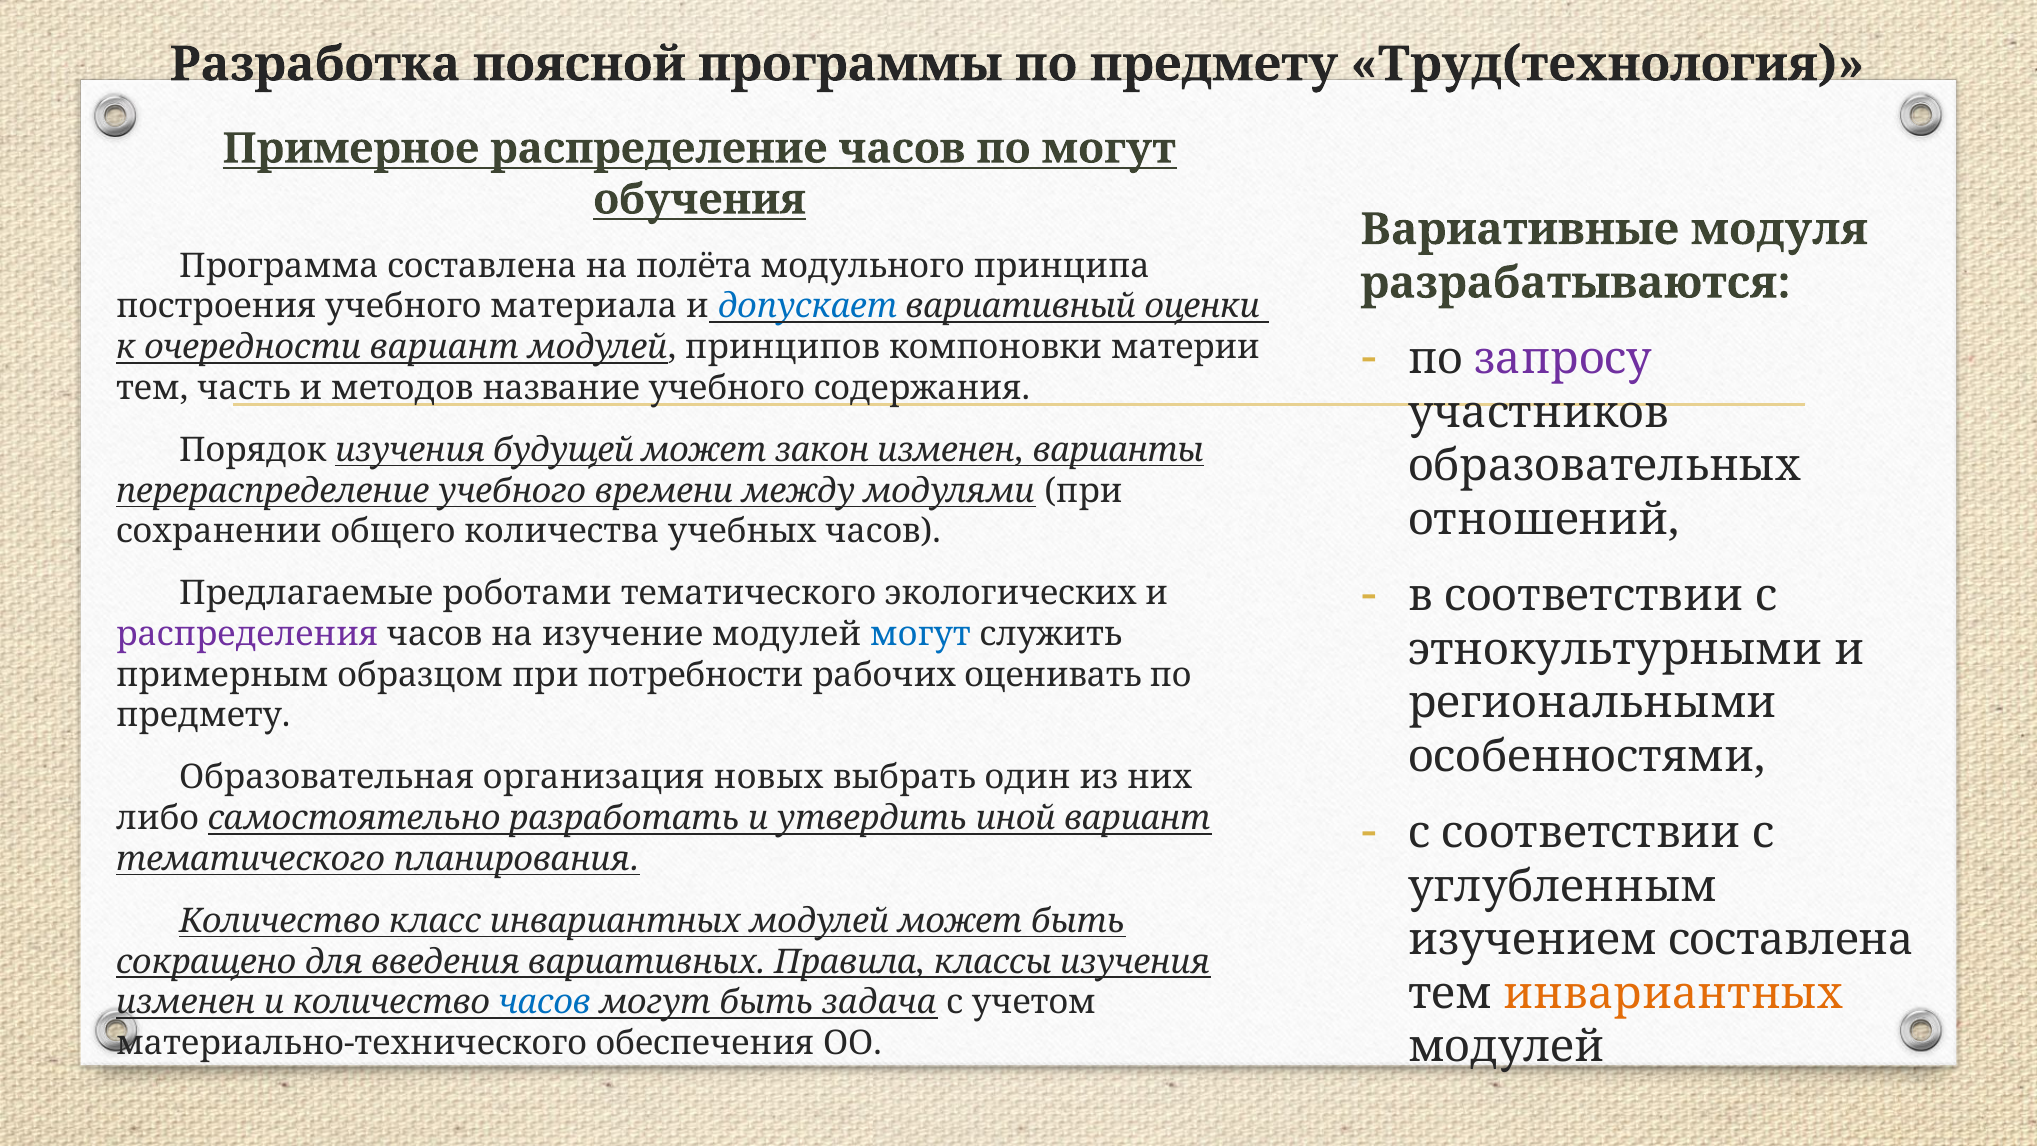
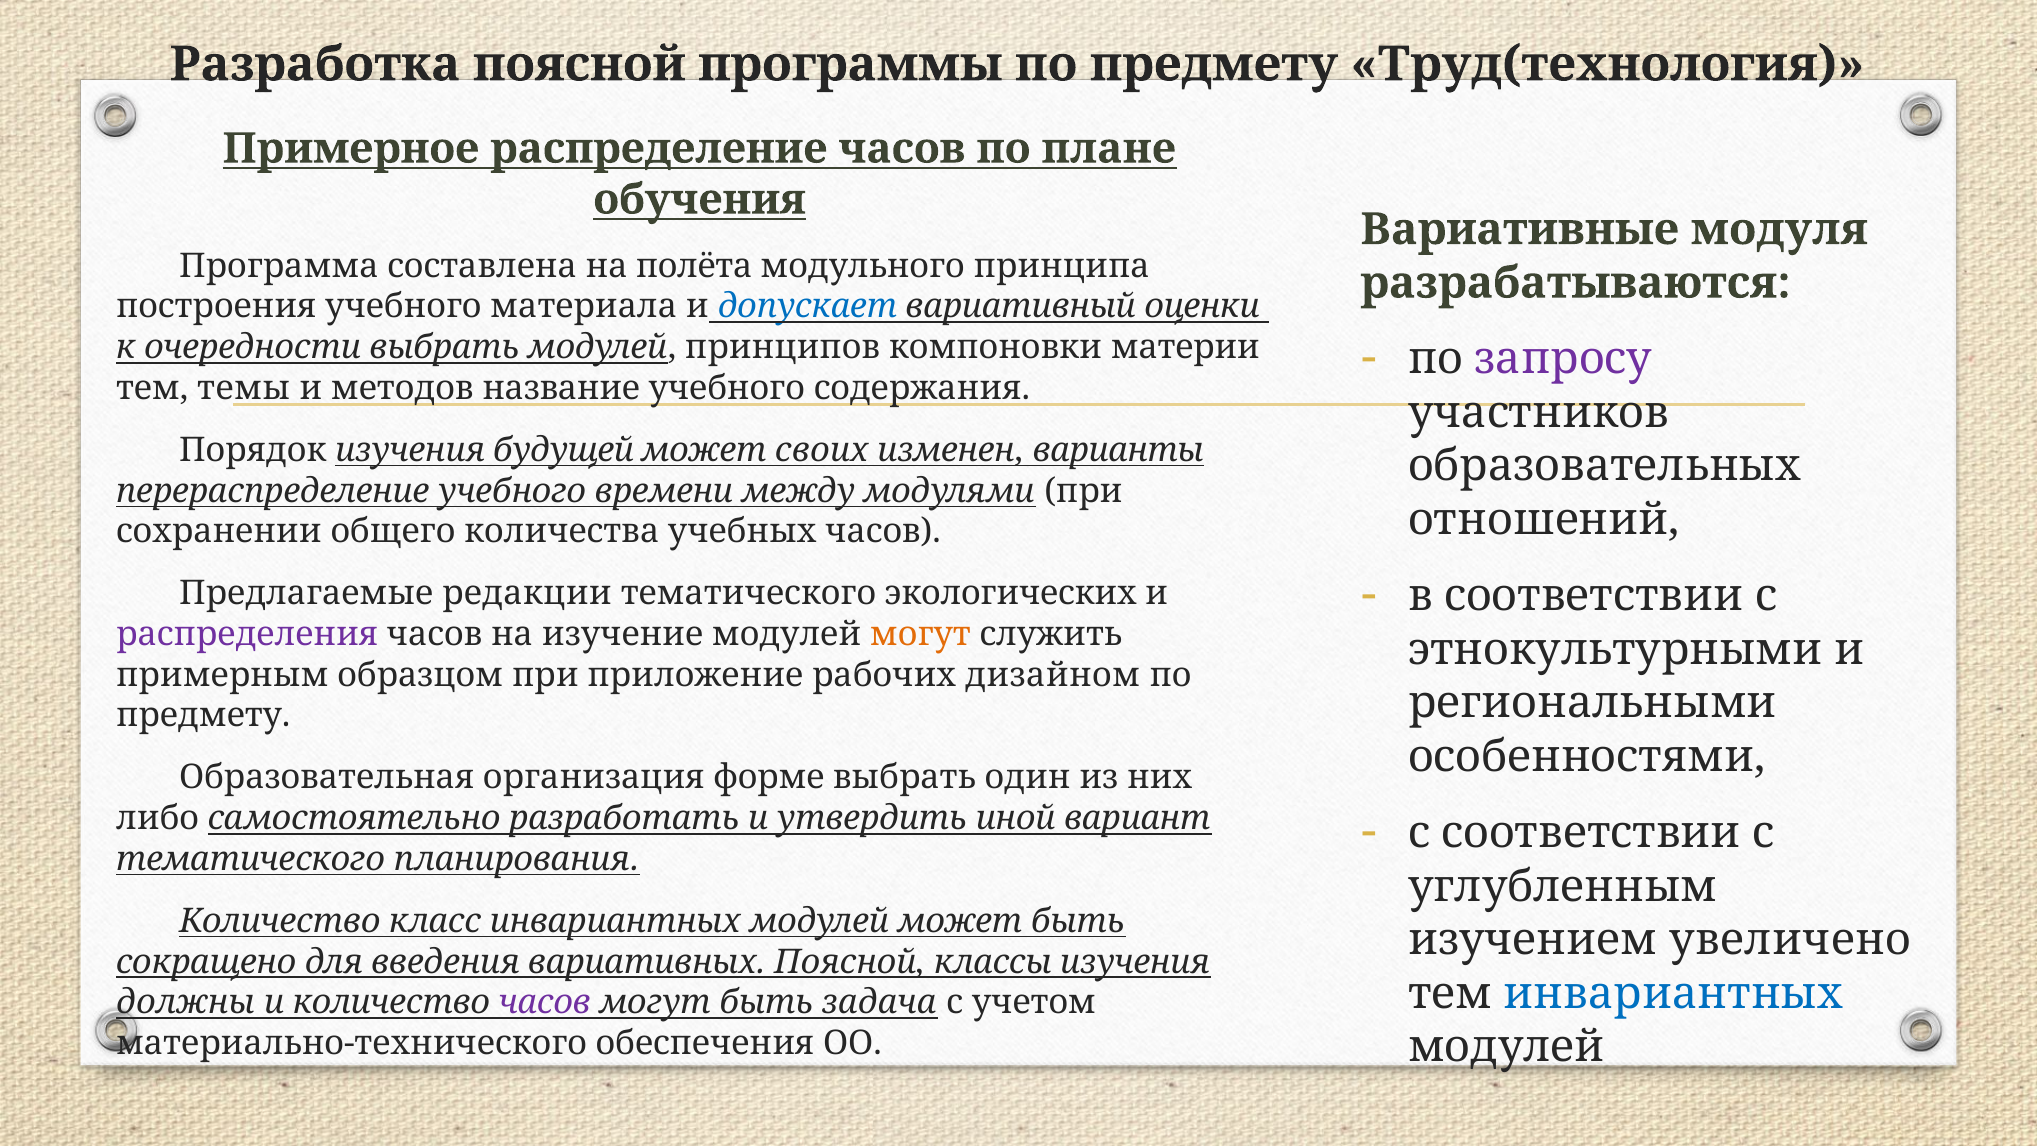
по могут: могут -> плане
очередности вариант: вариант -> выбрать
часть: часть -> темы
закон: закон -> своих
роботами: роботами -> редакции
могут at (920, 634) colour: blue -> orange
потребности: потребности -> приложение
оценивать: оценивать -> дизайном
новых: новых -> форме
изучением составлена: составлена -> увеличено
вариативных Правила: Правила -> Поясной
инвариантных at (1674, 993) colour: orange -> blue
изменен at (186, 1002): изменен -> должны
часов at (545, 1002) colour: blue -> purple
